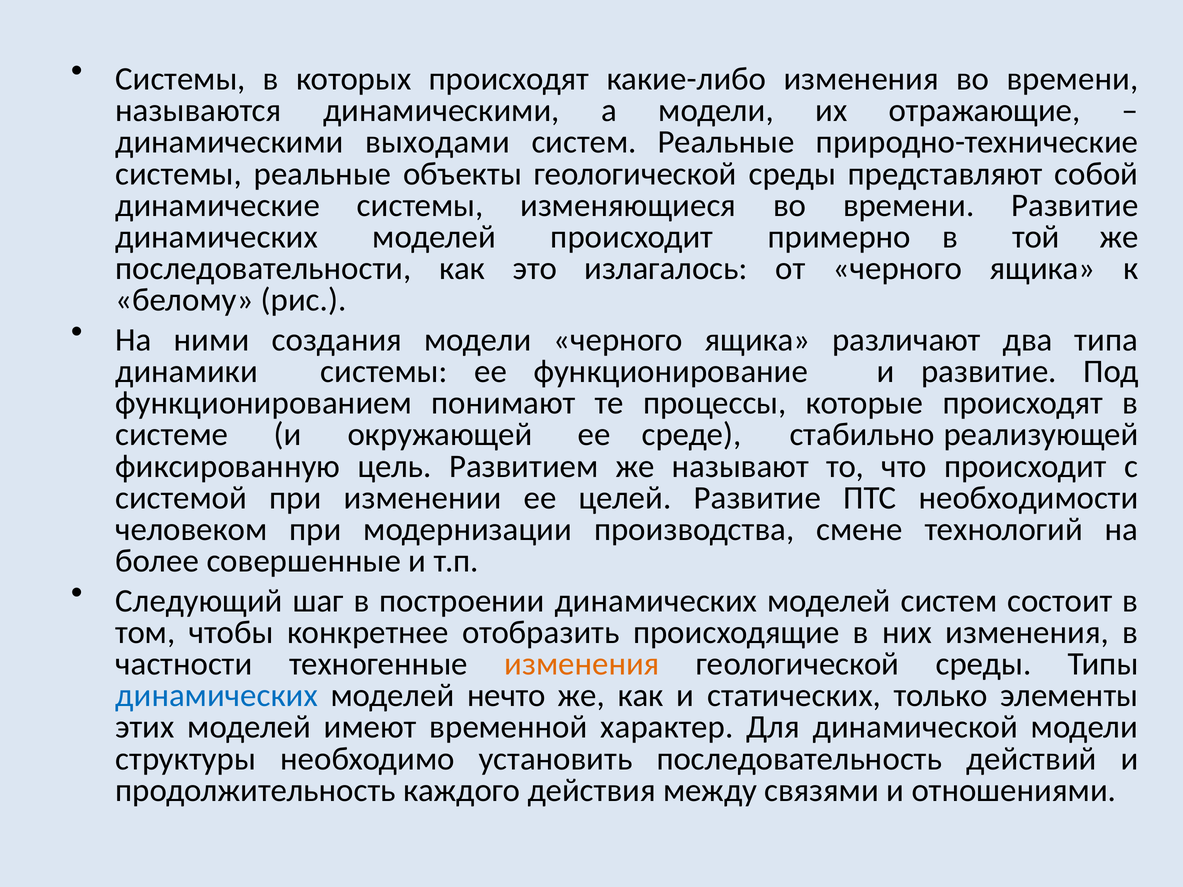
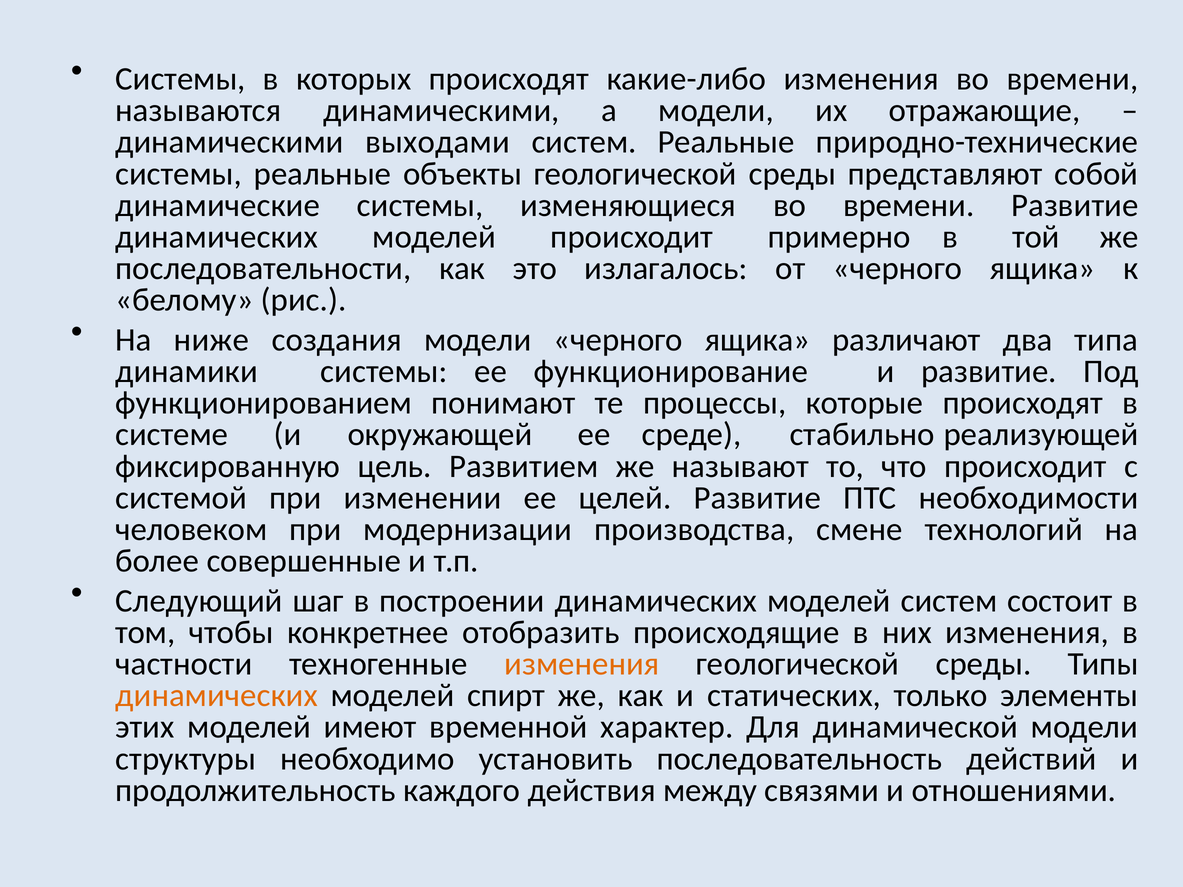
ними: ними -> ниже
динамических at (217, 696) colour: blue -> orange
нечто: нечто -> спирт
